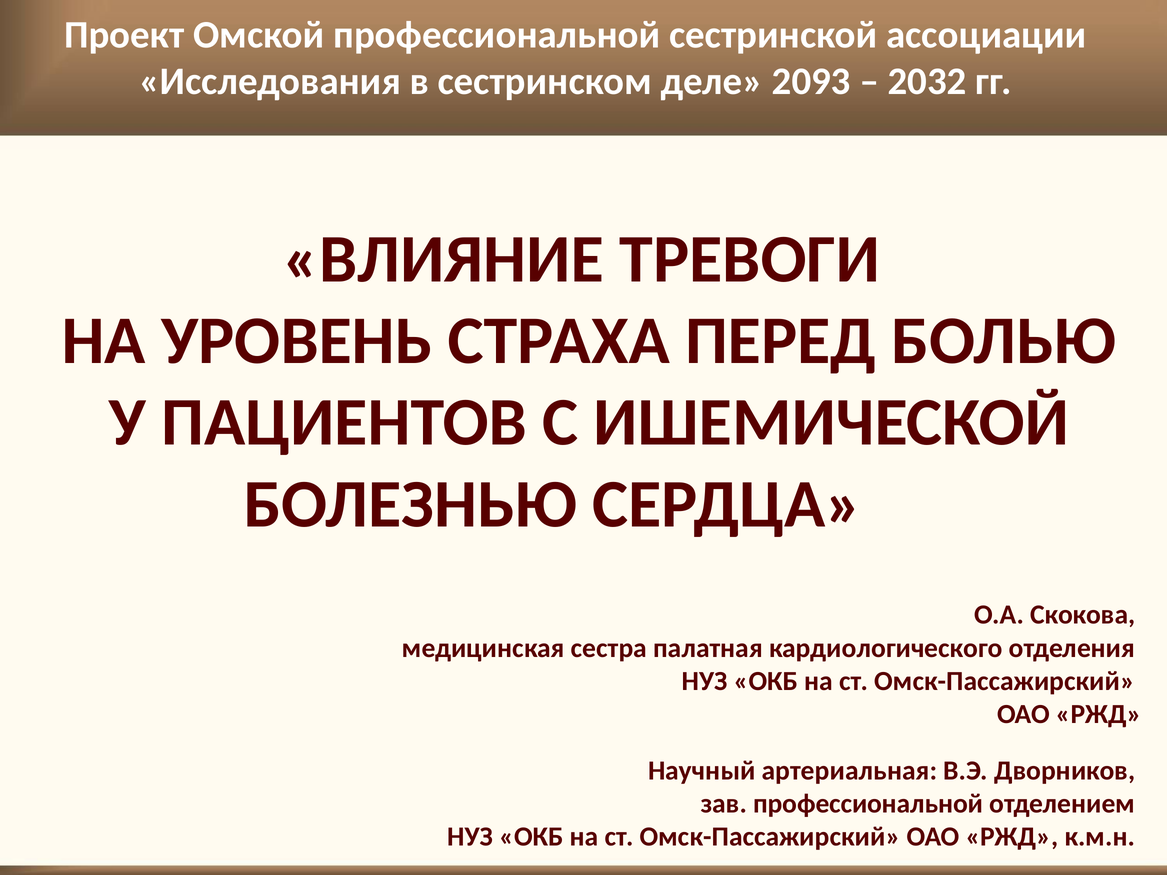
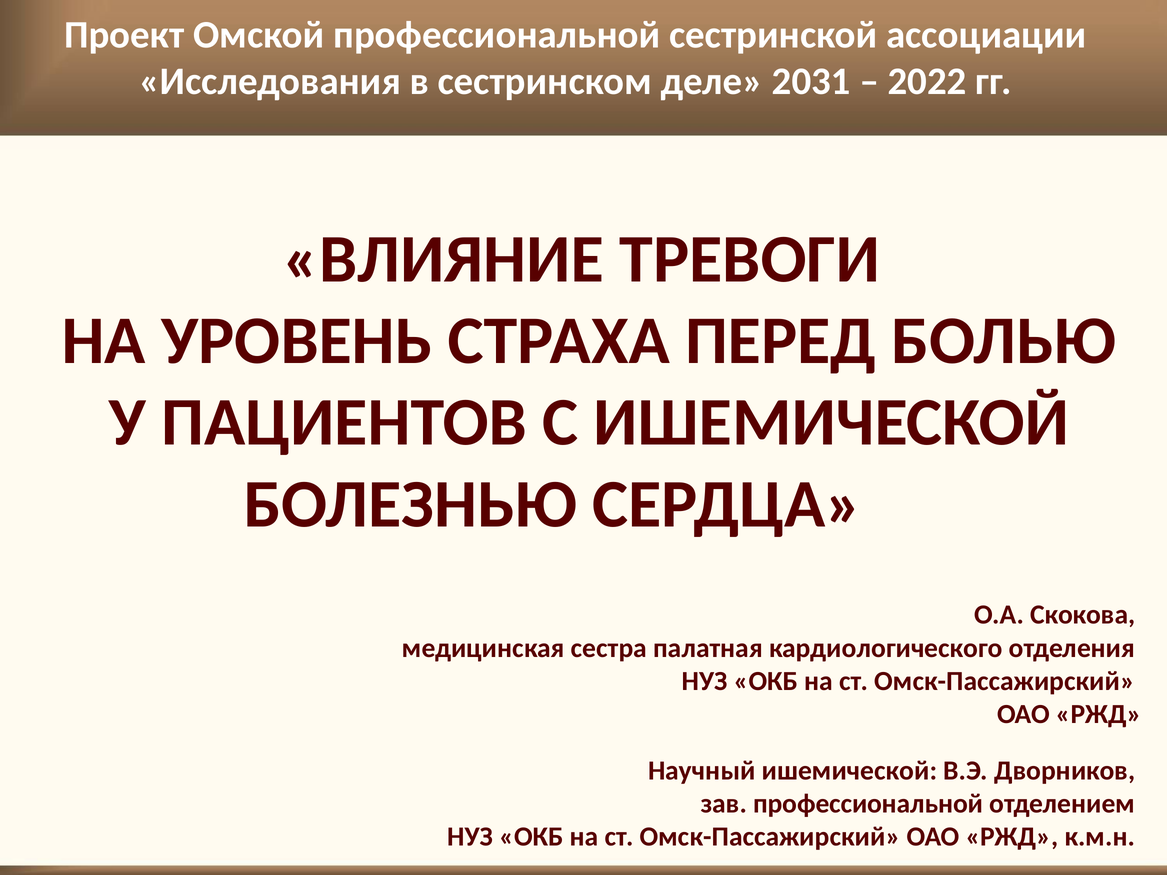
2093: 2093 -> 2031
2032: 2032 -> 2022
Научный артериальная: артериальная -> ишемической
